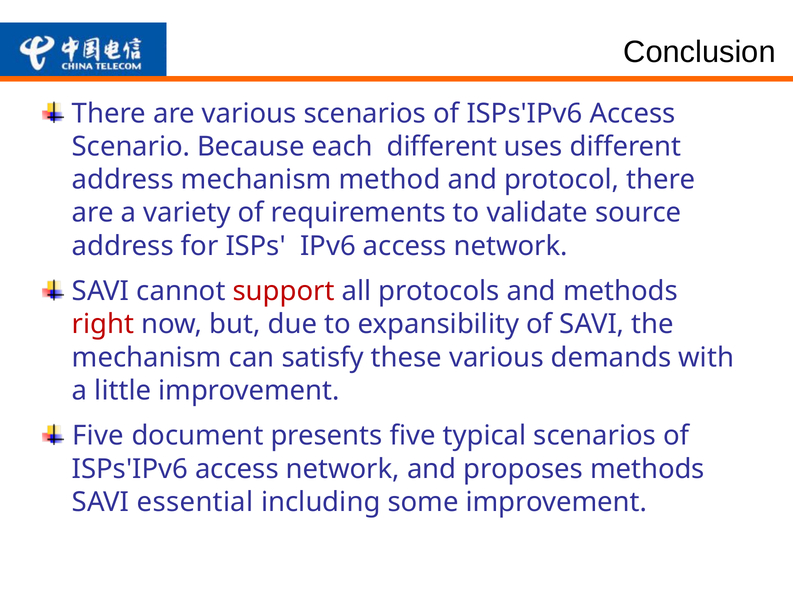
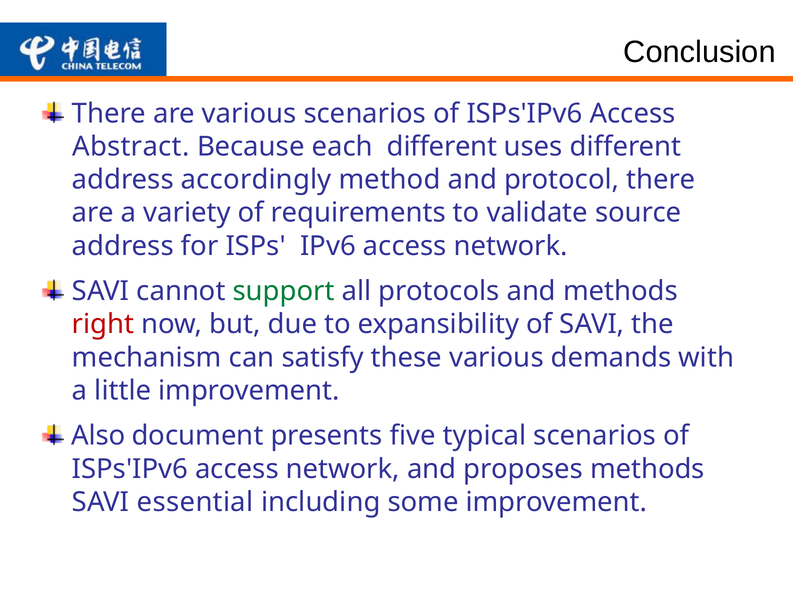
Scenario: Scenario -> Abstract
address mechanism: mechanism -> accordingly
support colour: red -> green
Five at (98, 436): Five -> Also
